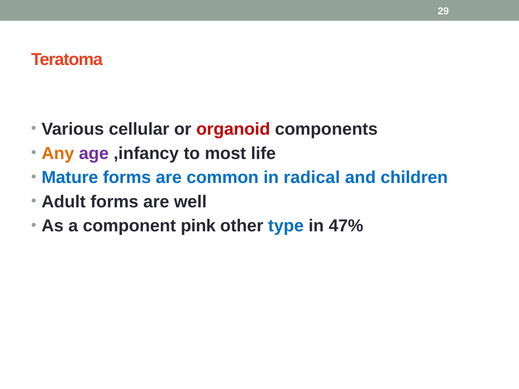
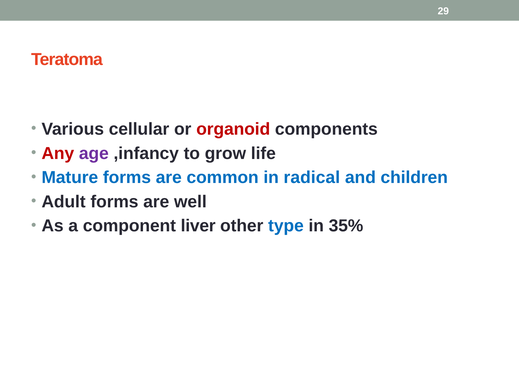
Any colour: orange -> red
most: most -> grow
pink: pink -> liver
47%: 47% -> 35%
